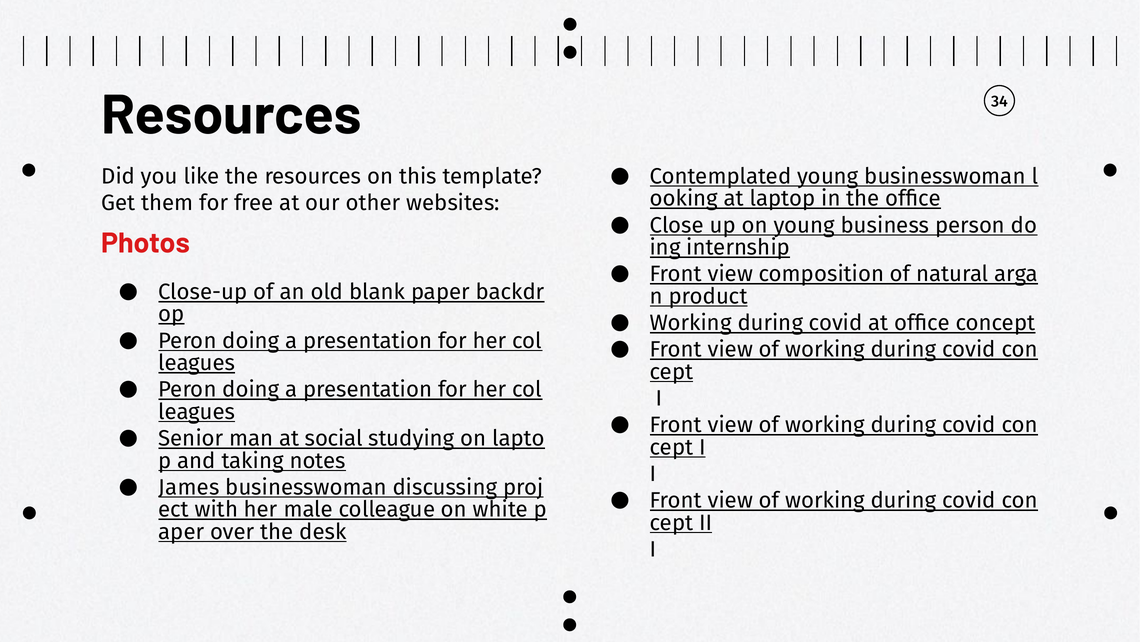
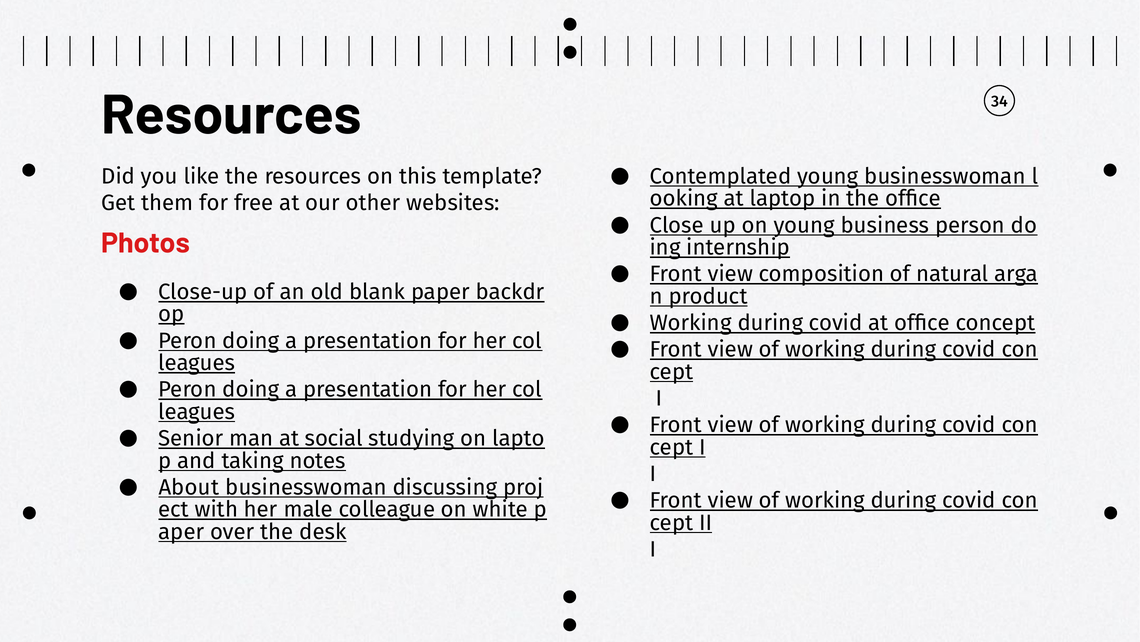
James: James -> About
